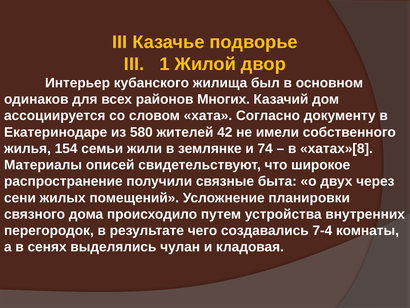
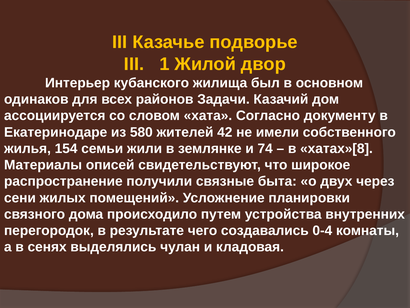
Многих: Многих -> Задачи
7-4: 7-4 -> 0-4
